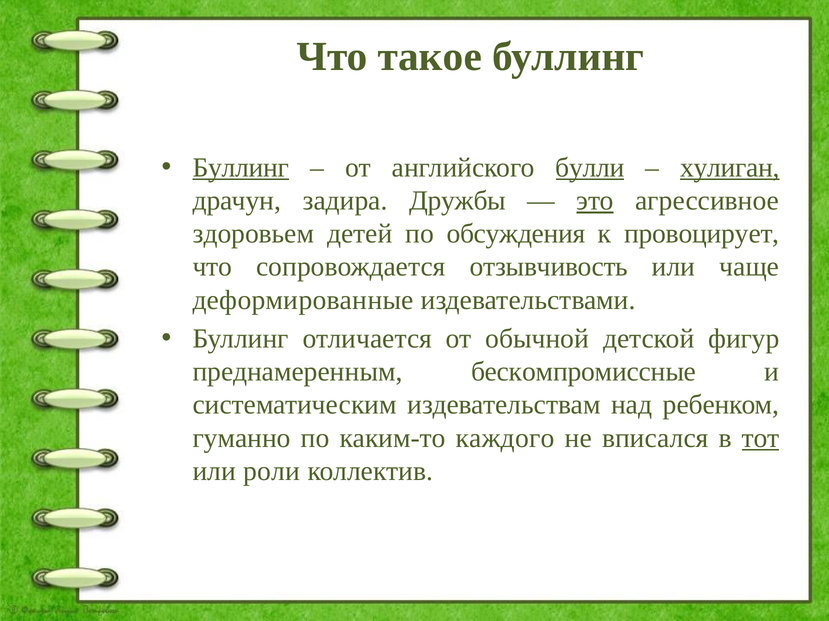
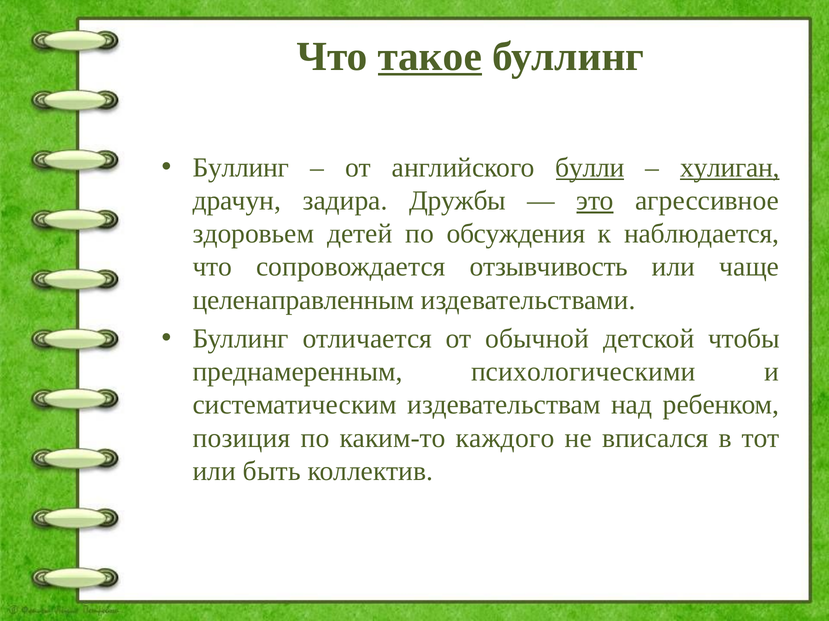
такое underline: none -> present
Буллинг at (241, 168) underline: present -> none
провоцирует: провоцирует -> наблюдается
деформированные: деформированные -> целенаправленным
фигур: фигур -> чтобы
бескомпромиссные: бескомпромиссные -> психологическими
гуманно: гуманно -> позиция
тот underline: present -> none
роли: роли -> быть
